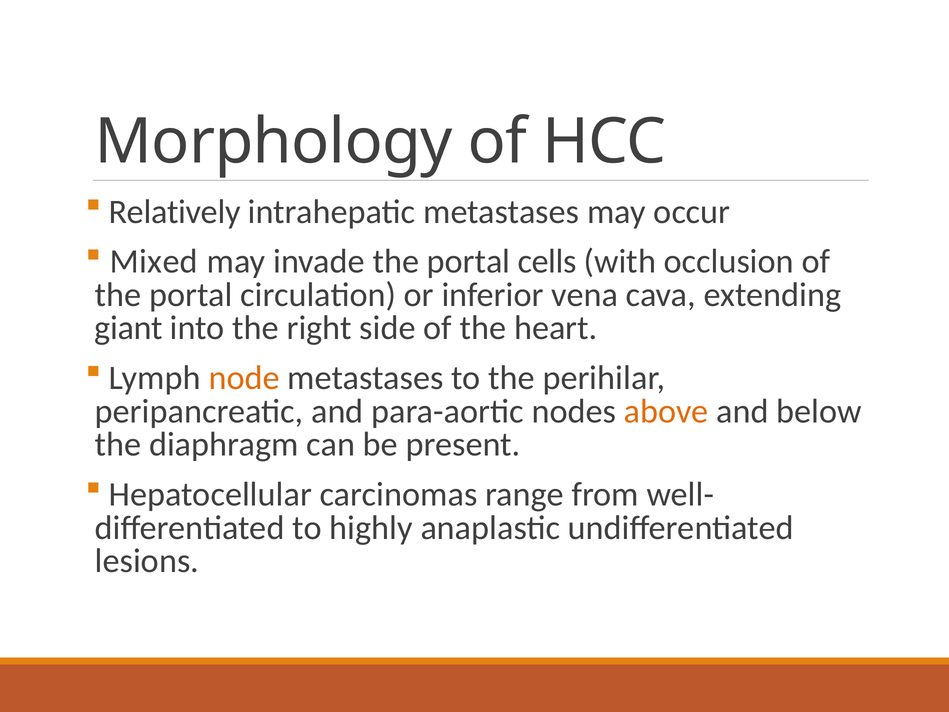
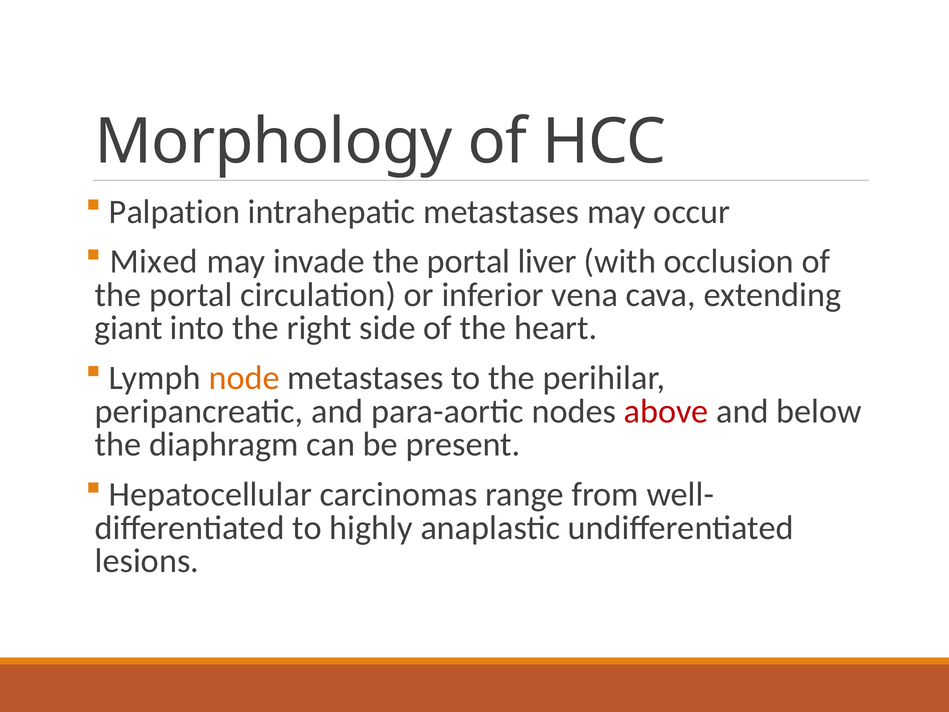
Relatively: Relatively -> Palpation
cells: cells -> liver
above colour: orange -> red
